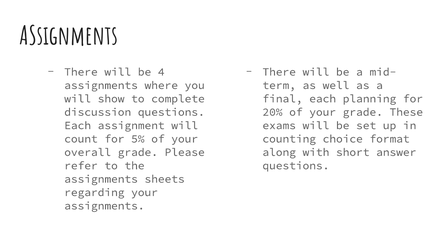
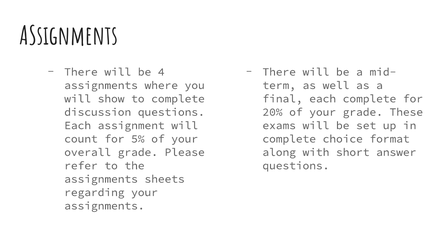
each planning: planning -> complete
counting at (289, 139): counting -> complete
